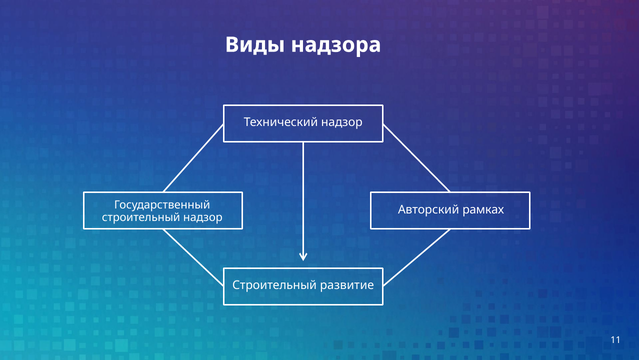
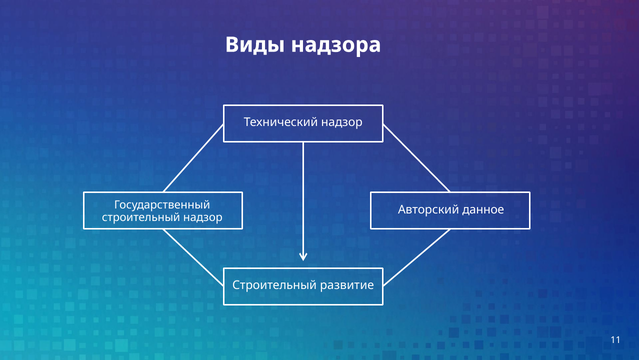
рамках: рамках -> данное
